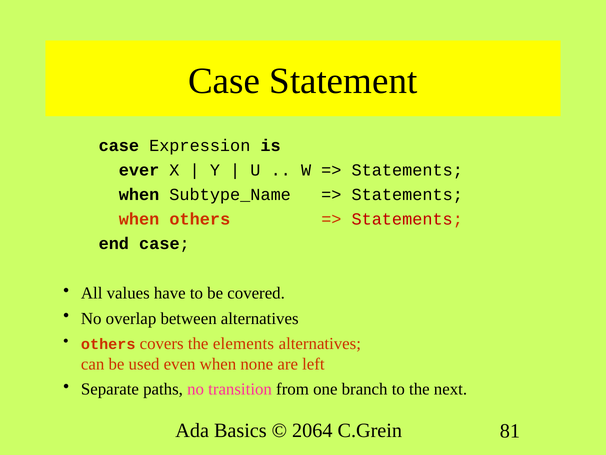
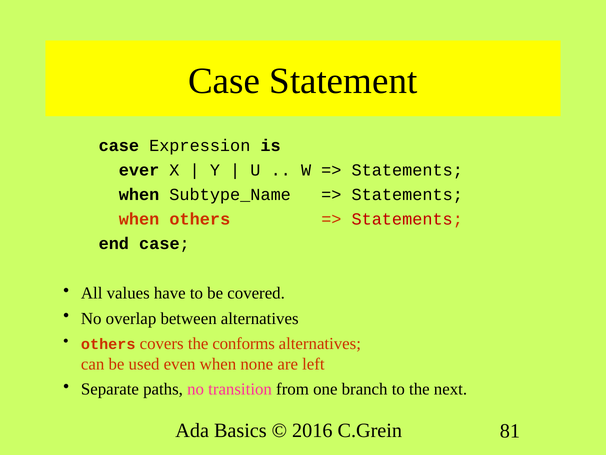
elements: elements -> conforms
2064: 2064 -> 2016
